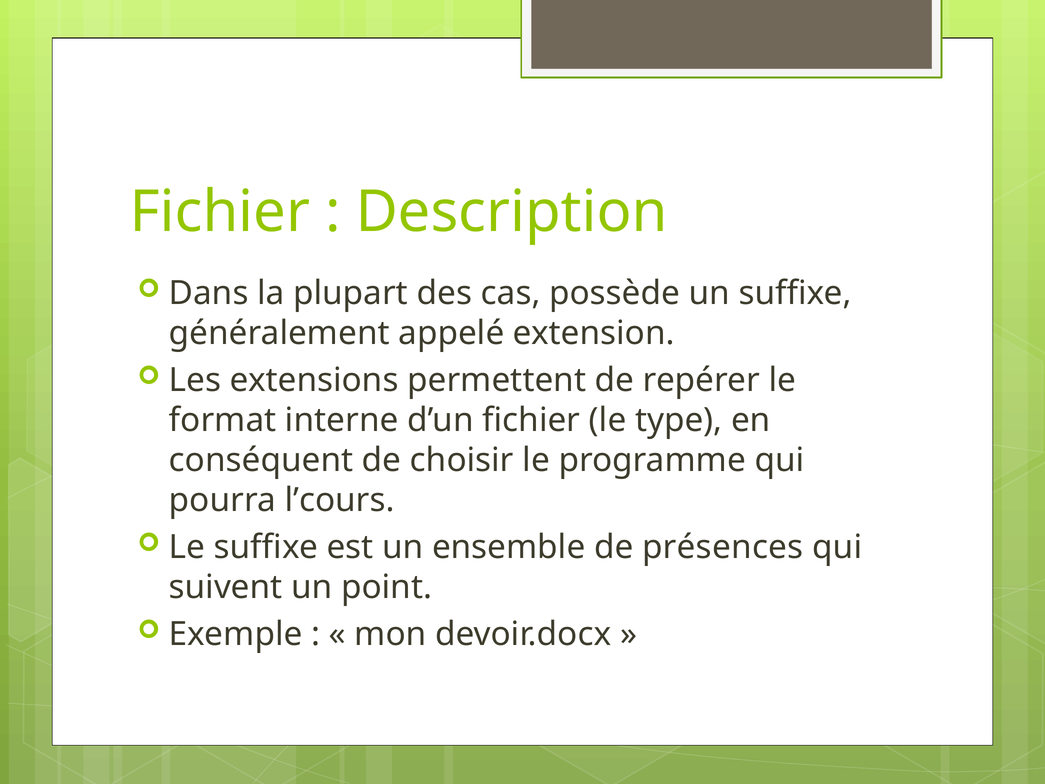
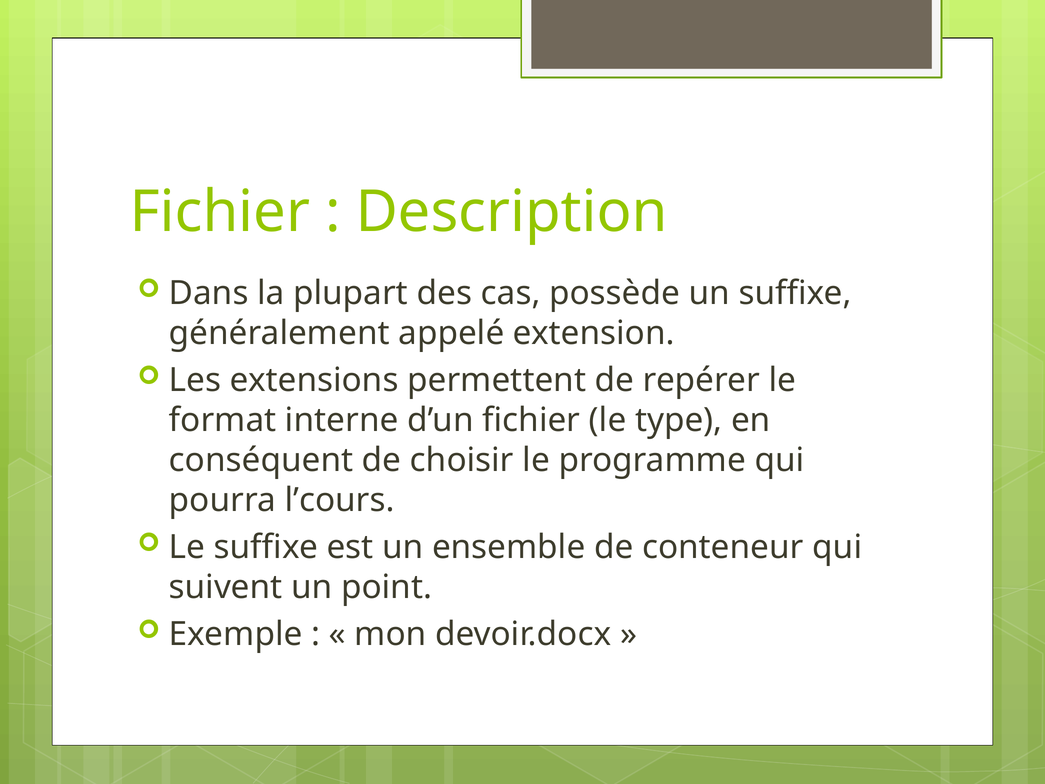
présences: présences -> conteneur
